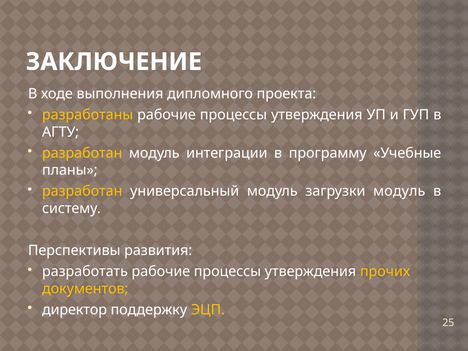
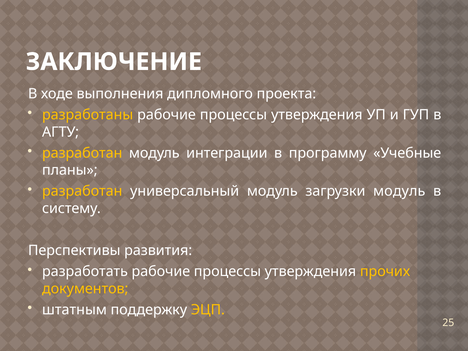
директор: директор -> штатным
